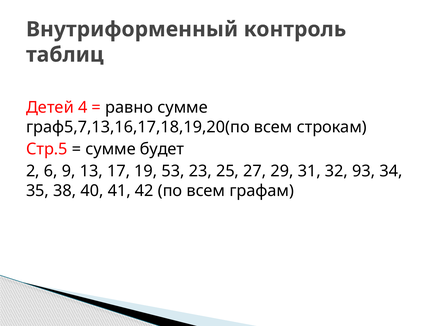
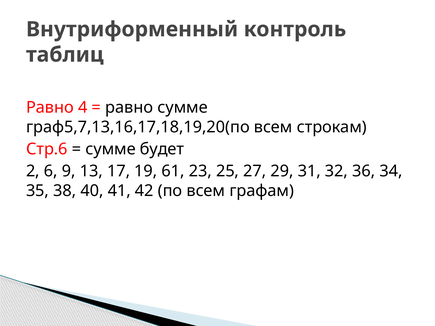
Детей at (50, 108): Детей -> Равно
Стр.5: Стр.5 -> Стр.6
53: 53 -> 61
93: 93 -> 36
